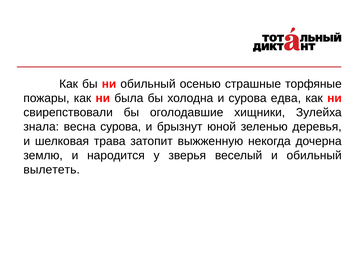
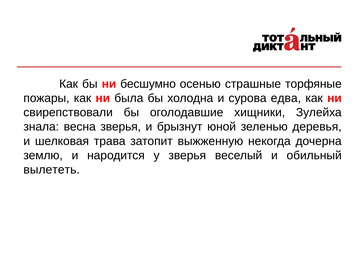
ни обильный: обильный -> бесшумно
весна сурова: сурова -> зверья
